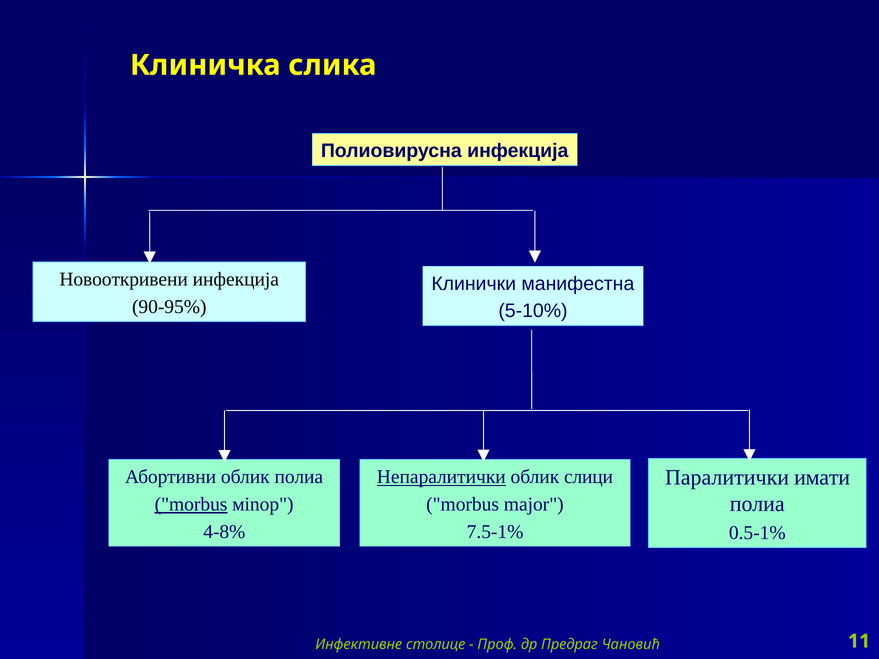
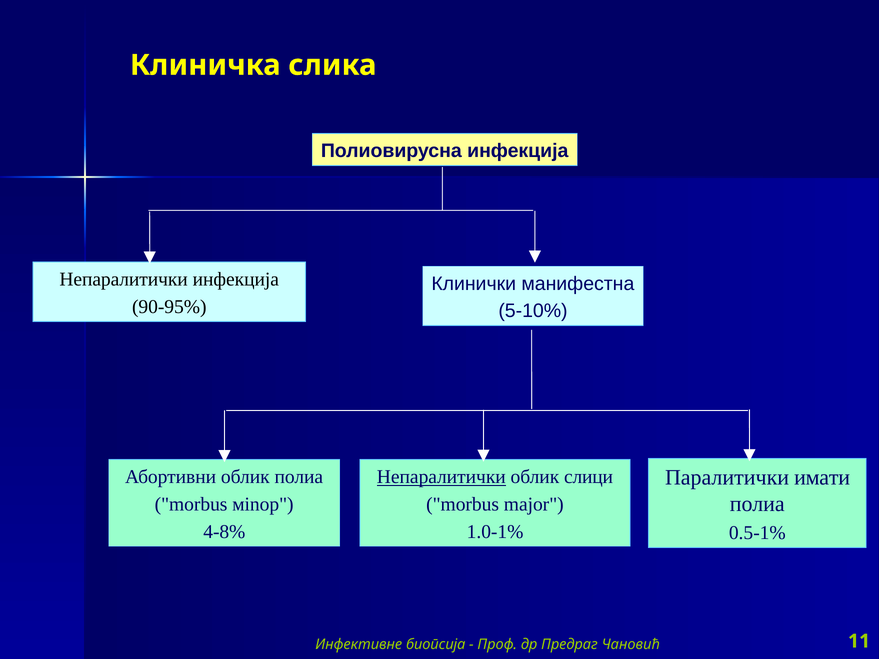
Новооткривени at (124, 280): Новооткривени -> Непаралитички
morbus at (191, 505) underline: present -> none
7.5-1%: 7.5-1% -> 1.0-1%
столице: столице -> биопсија
